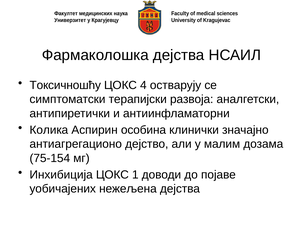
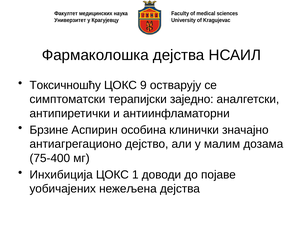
4: 4 -> 9
развоја: развоја -> заједно
Колика: Колика -> Брзине
75-154: 75-154 -> 75-400
